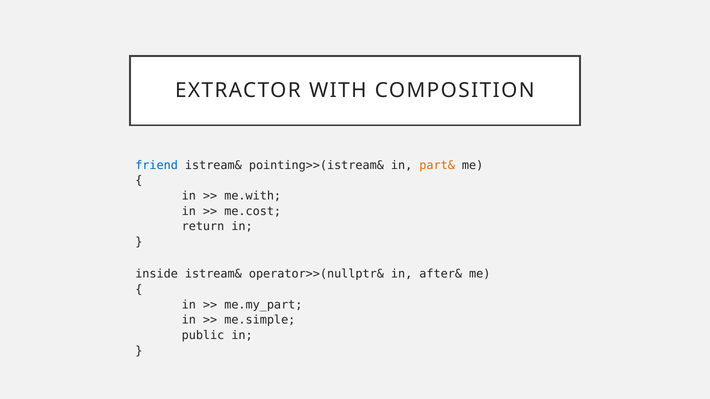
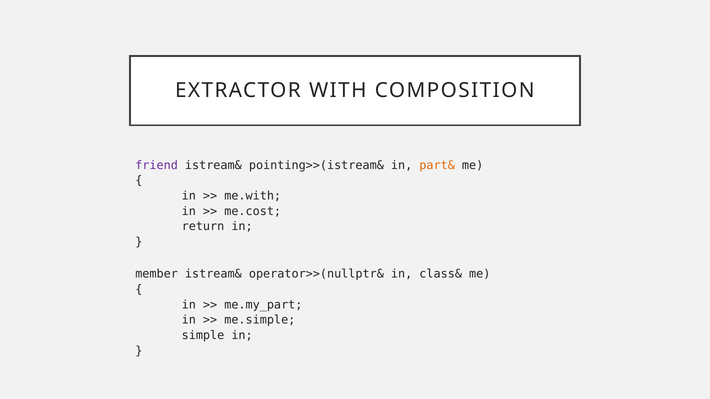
friend colour: blue -> purple
inside: inside -> member
after&: after& -> class&
public: public -> simple
